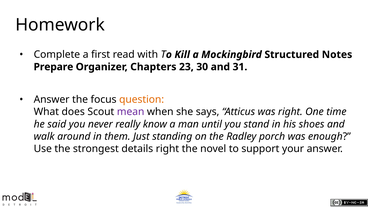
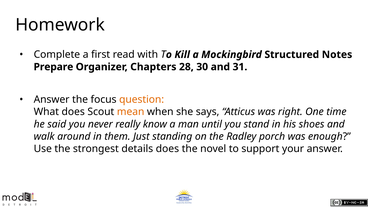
23: 23 -> 28
mean colour: purple -> orange
details right: right -> does
